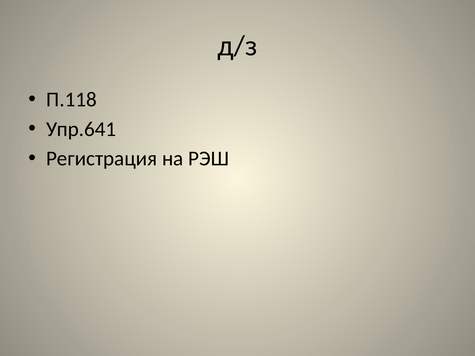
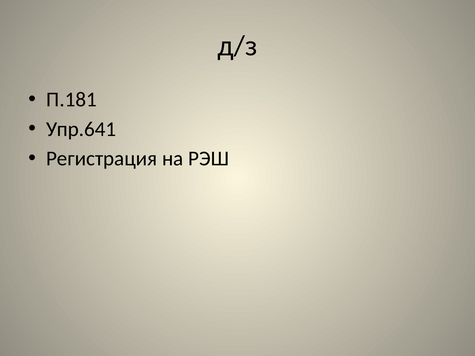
П.118: П.118 -> П.181
